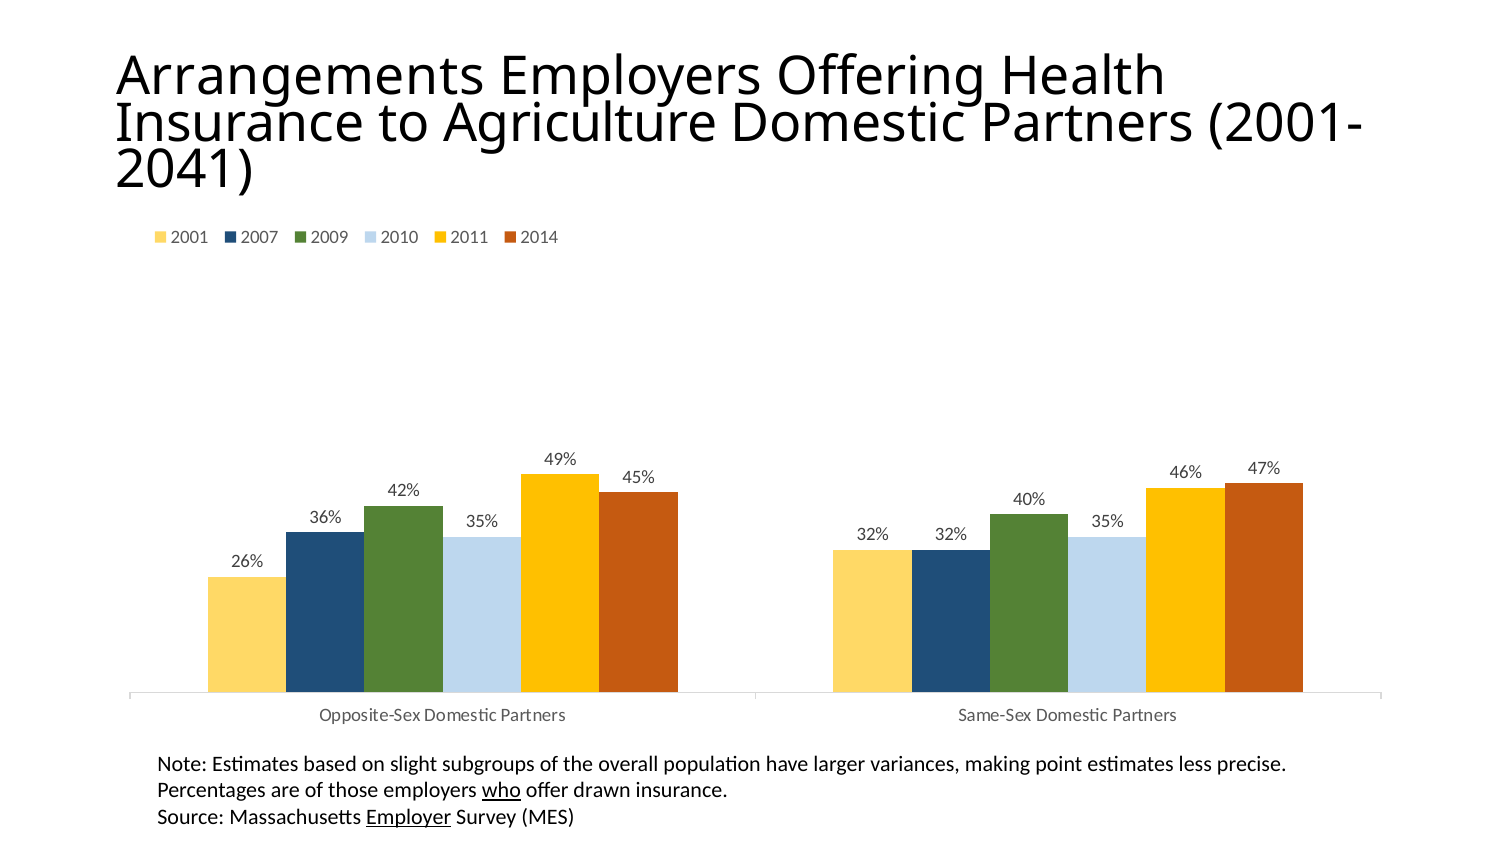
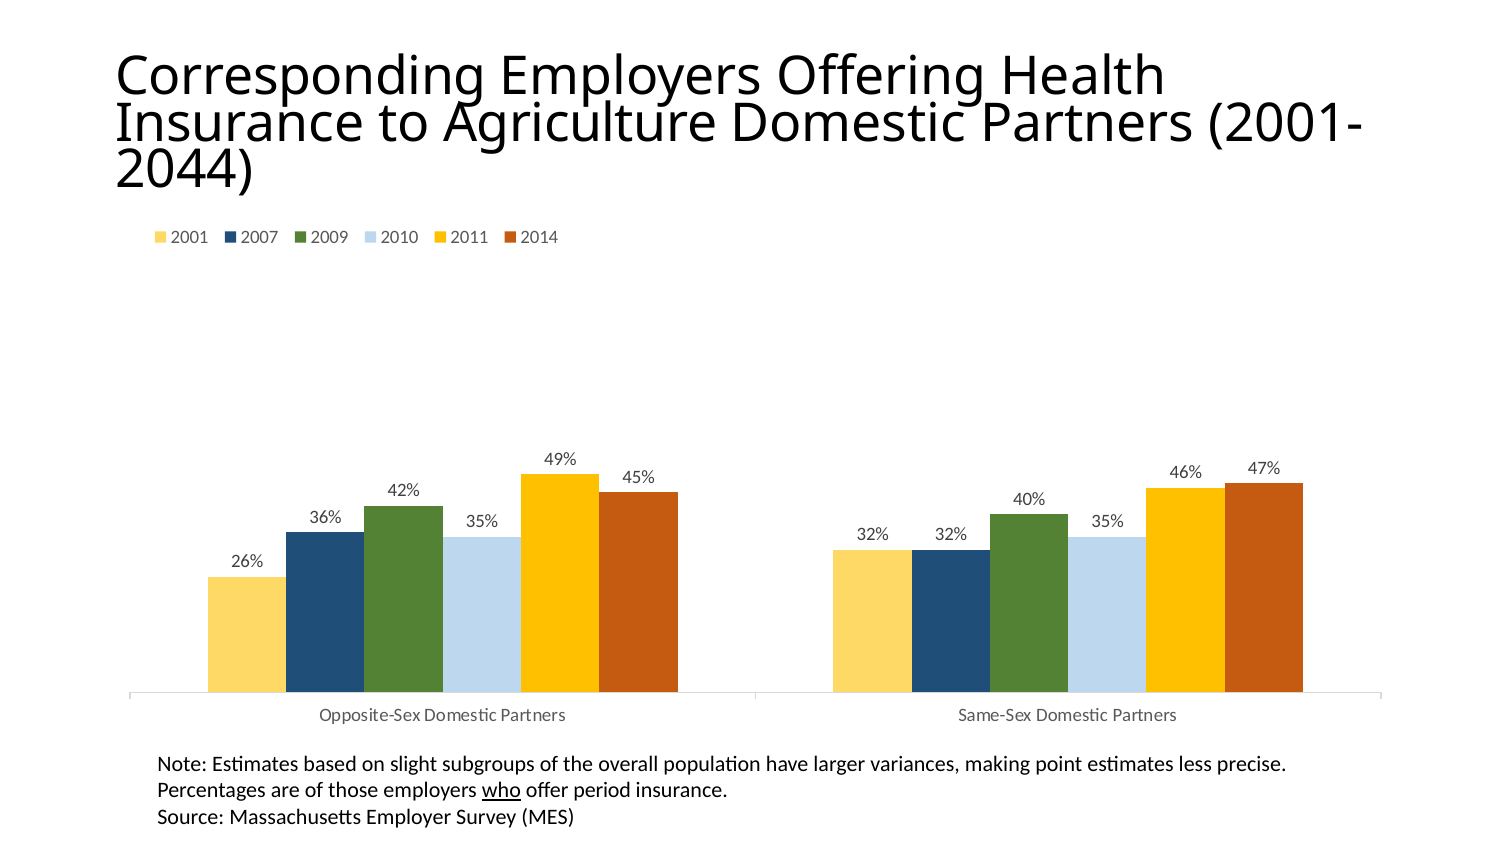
Arrangements: Arrangements -> Corresponding
2041: 2041 -> 2044
drawn: drawn -> period
Employer underline: present -> none
